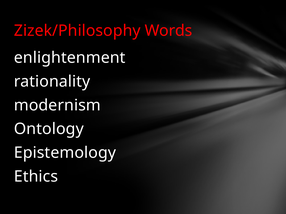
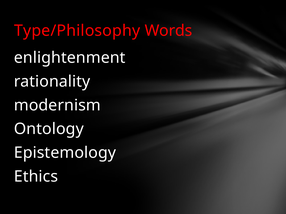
Zizek/Philosophy: Zizek/Philosophy -> Type/Philosophy
